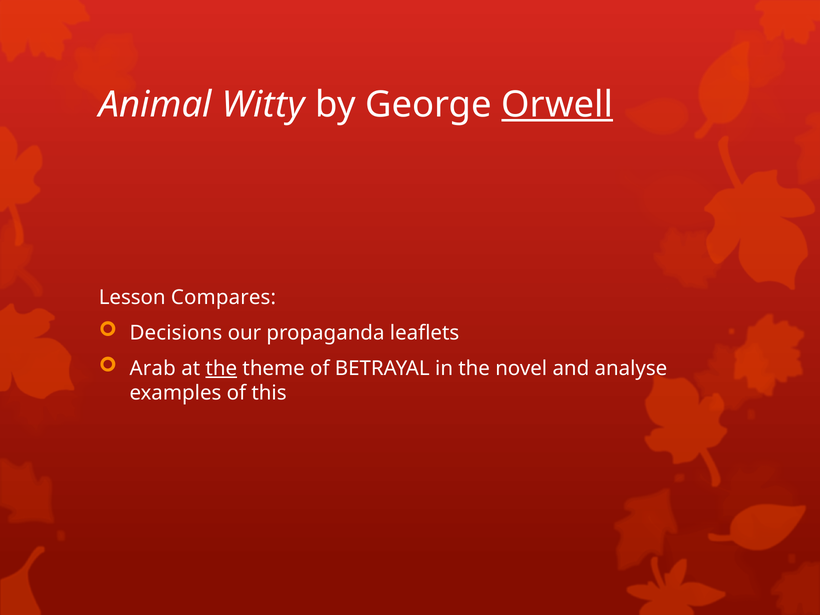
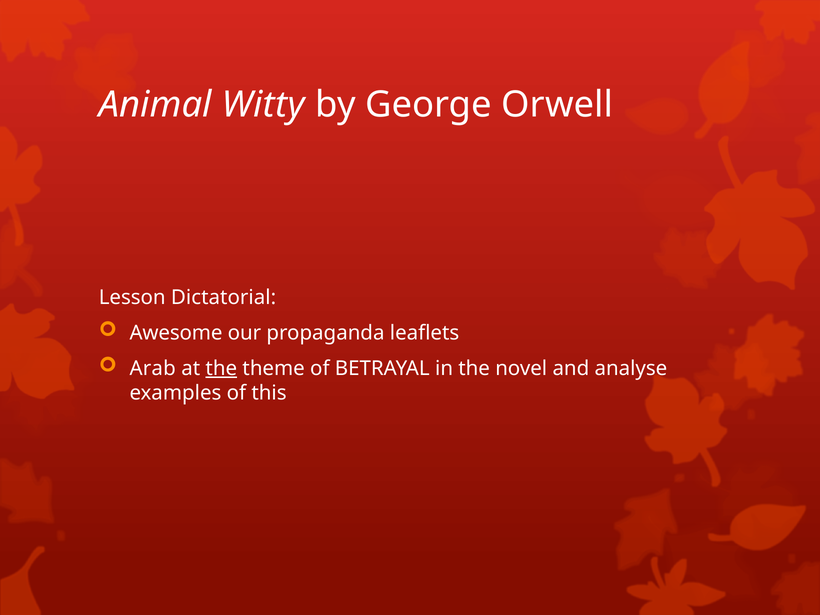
Orwell underline: present -> none
Compares: Compares -> Dictatorial
Decisions: Decisions -> Awesome
